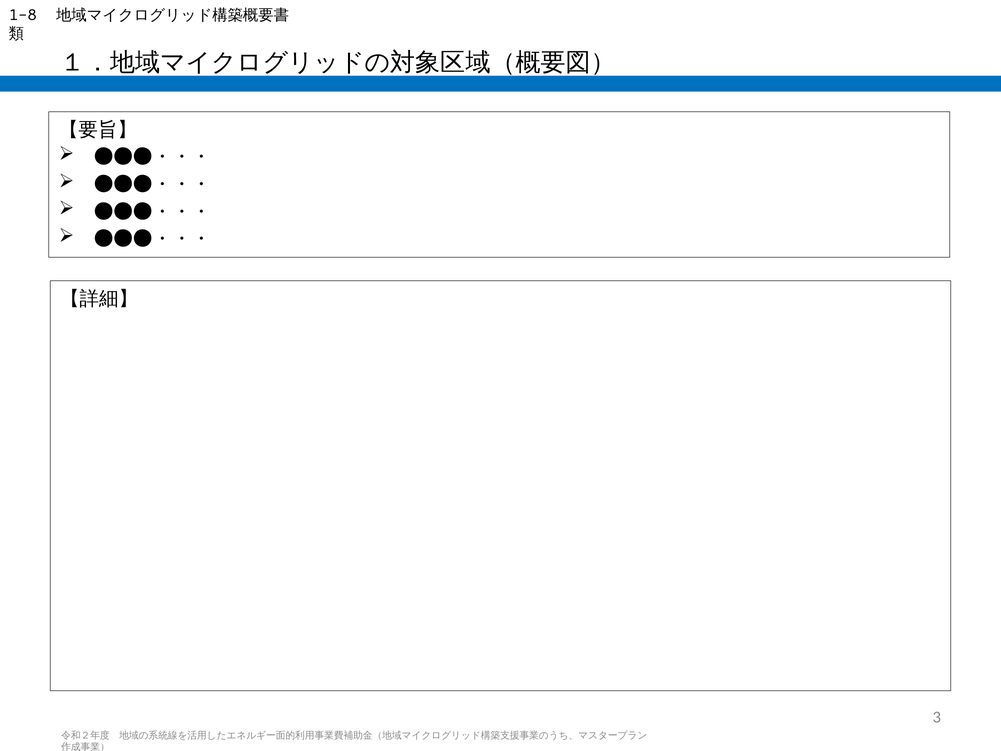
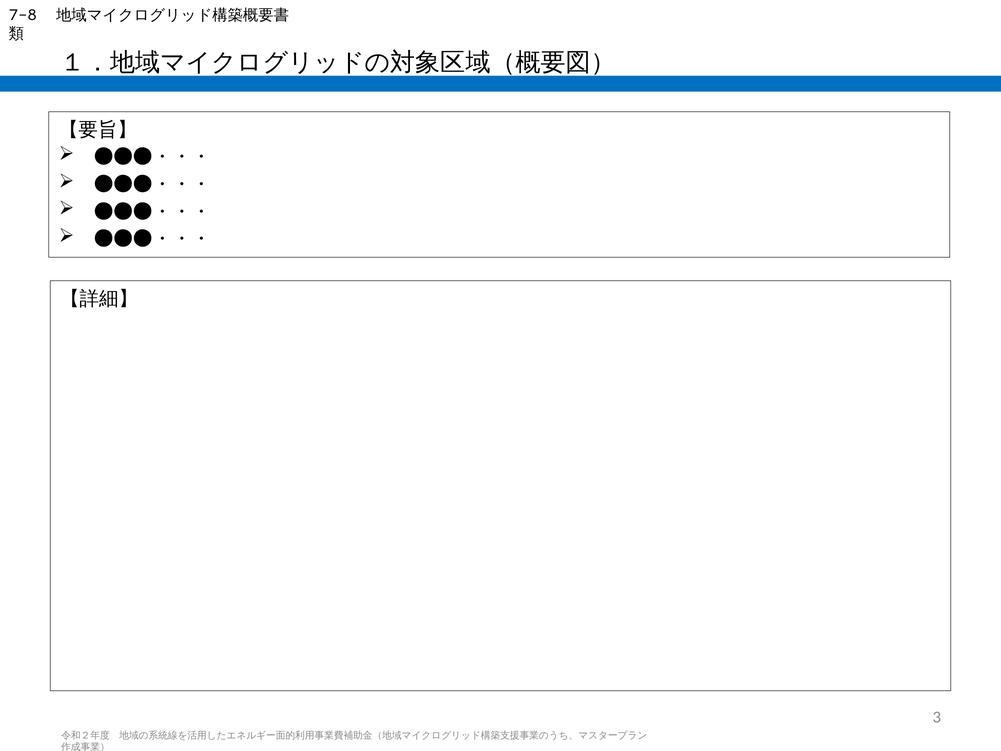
1-8: 1-8 -> 7-8
